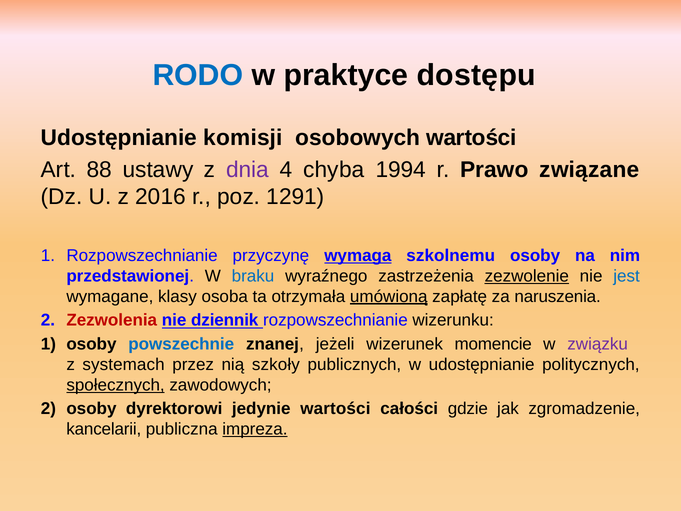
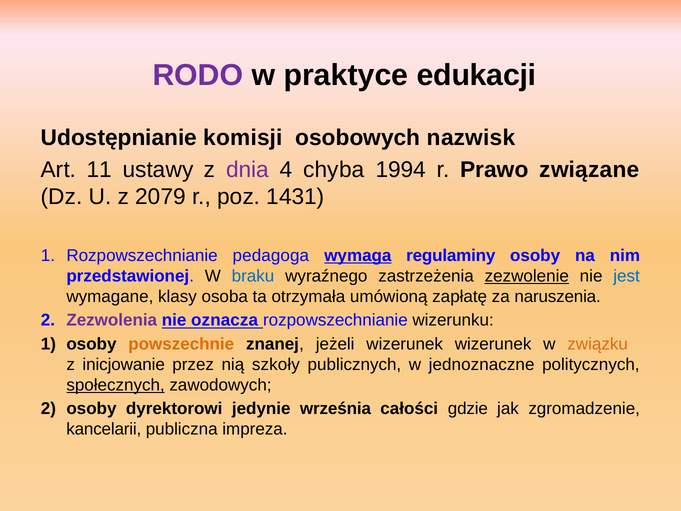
RODO colour: blue -> purple
dostępu: dostępu -> edukacji
osobowych wartości: wartości -> nazwisk
88: 88 -> 11
2016: 2016 -> 2079
1291: 1291 -> 1431
przyczynę: przyczynę -> pedagoga
szkolnemu: szkolnemu -> regulaminy
umówioną underline: present -> none
Zezwolenia colour: red -> purple
dziennik: dziennik -> oznacza
powszechnie colour: blue -> orange
wizerunek momencie: momencie -> wizerunek
związku colour: purple -> orange
systemach: systemach -> inicjowanie
w udostępnianie: udostępnianie -> jednoznaczne
jedynie wartości: wartości -> września
impreza underline: present -> none
